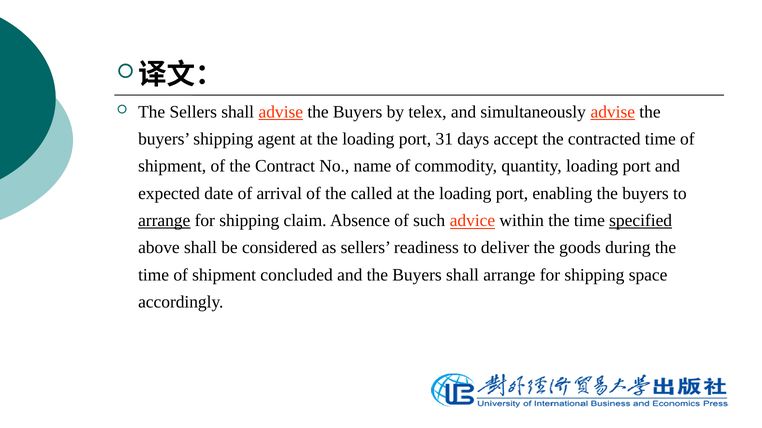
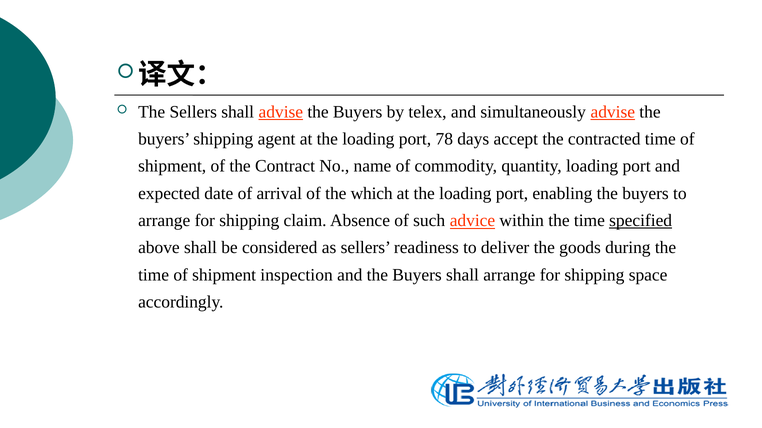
31: 31 -> 78
called: called -> which
arrange at (164, 221) underline: present -> none
concluded: concluded -> inspection
